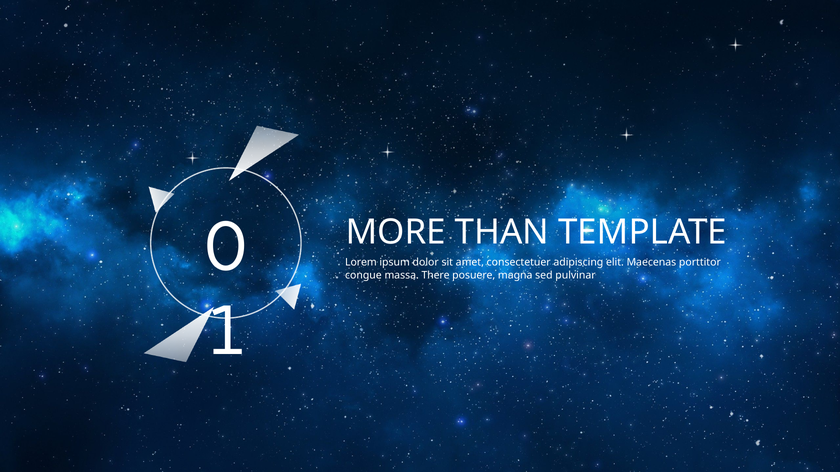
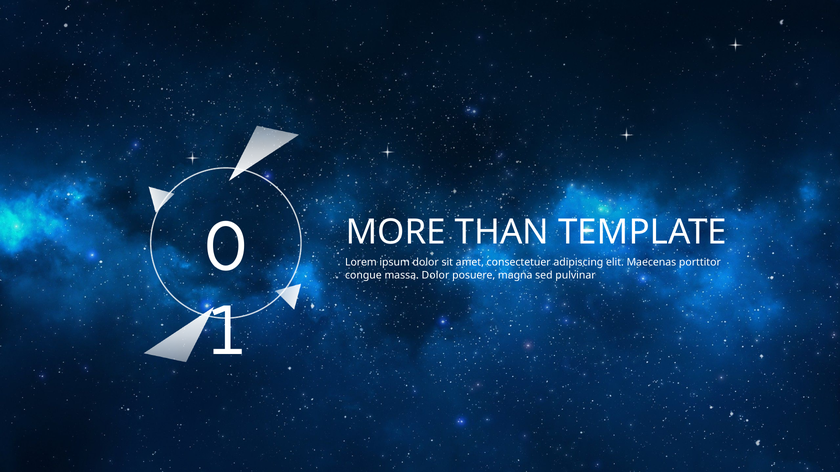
massa There: There -> Dolor
